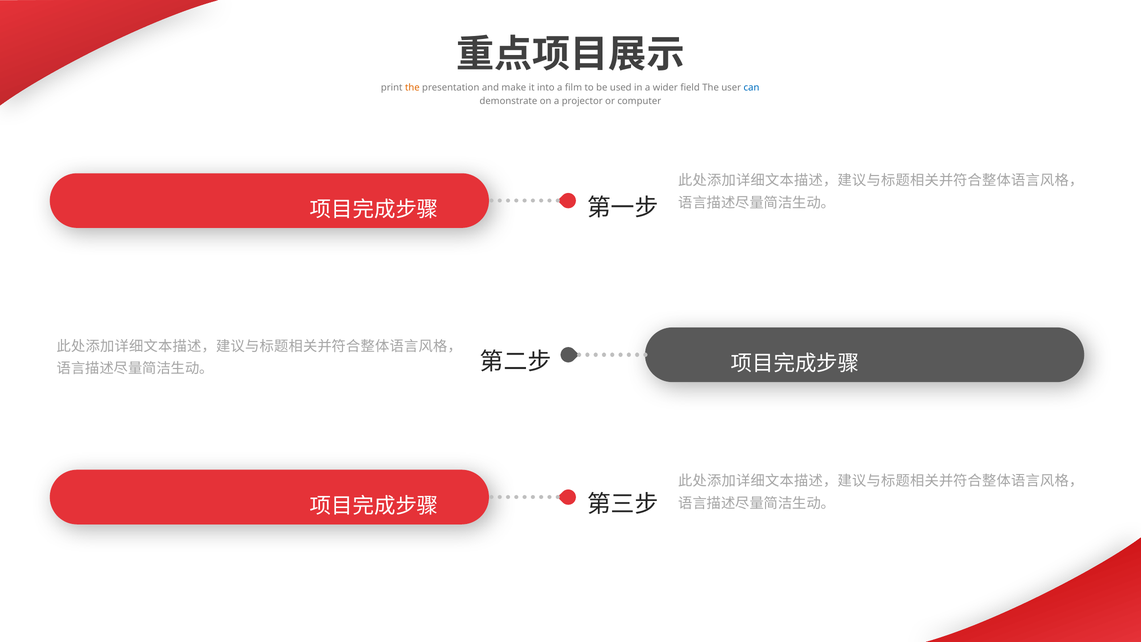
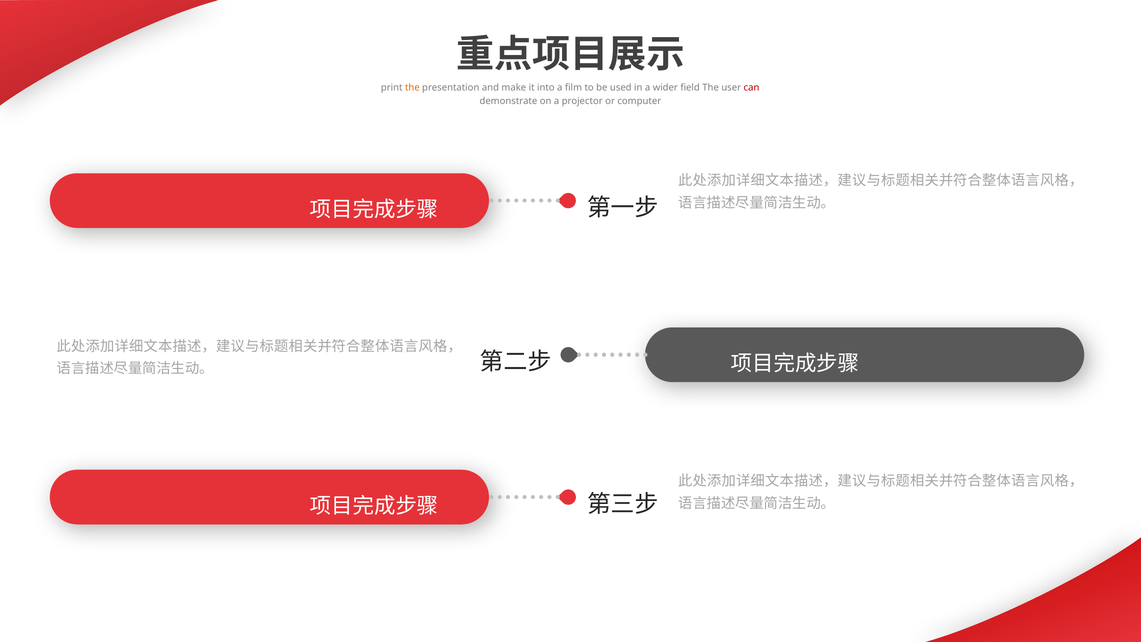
can colour: blue -> red
